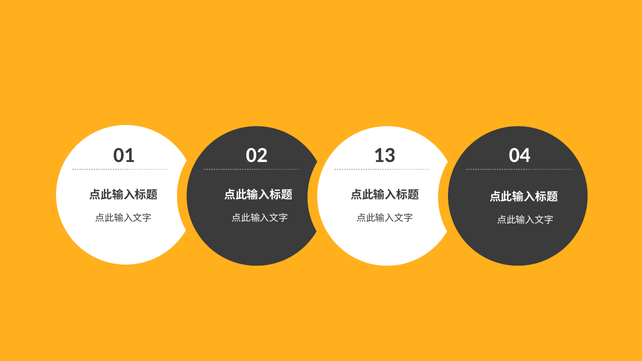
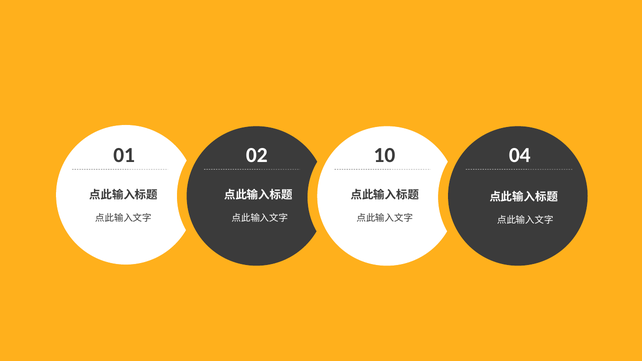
13: 13 -> 10
